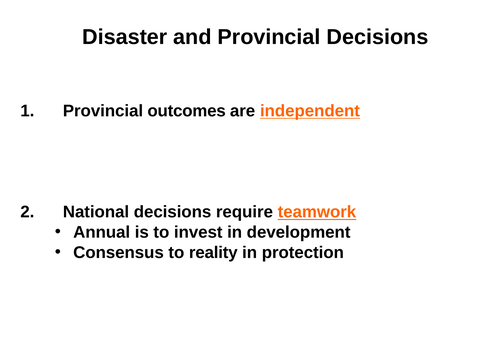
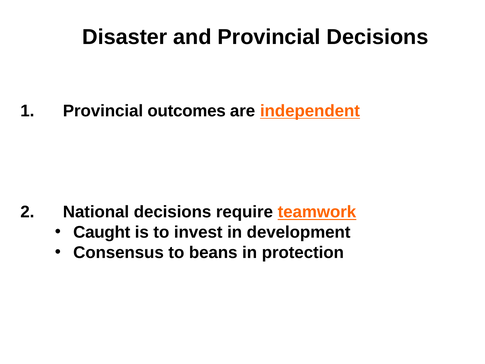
Annual: Annual -> Caught
reality: reality -> beans
